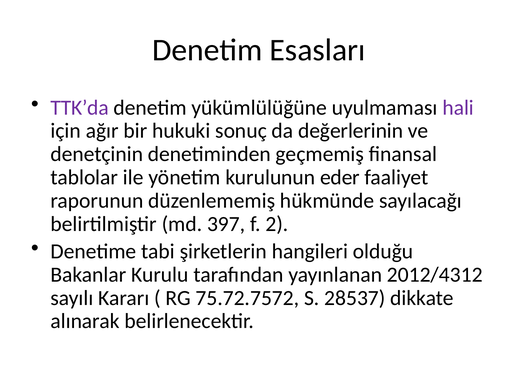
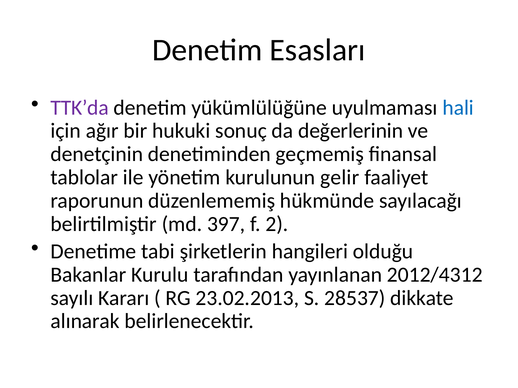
hali colour: purple -> blue
eder: eder -> gelir
75.72.7572: 75.72.7572 -> 23.02.2013
